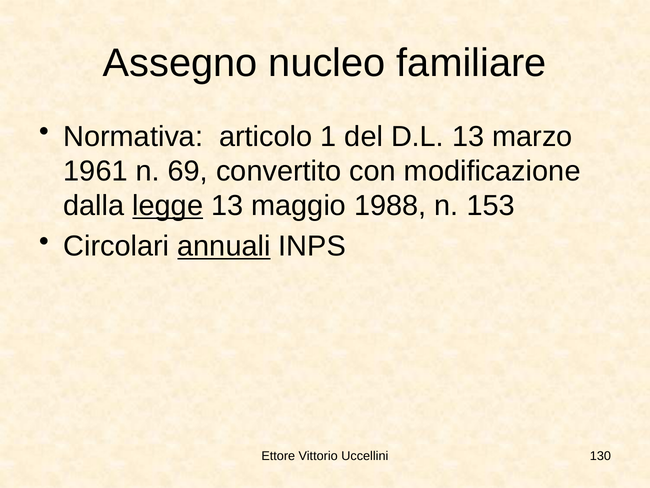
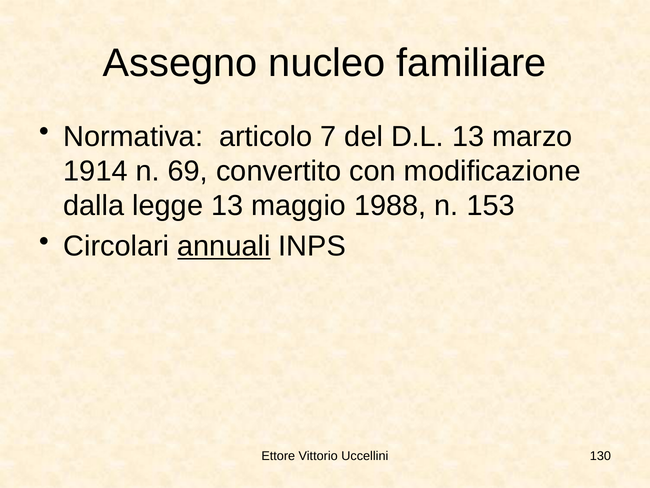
1: 1 -> 7
1961: 1961 -> 1914
legge underline: present -> none
